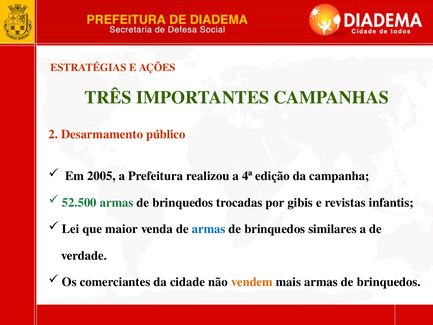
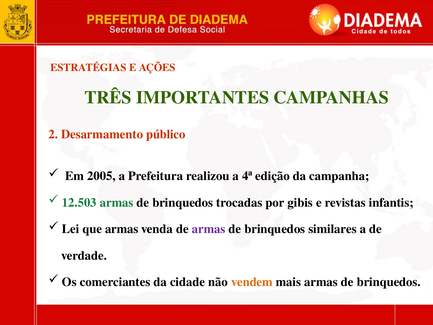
52.500: 52.500 -> 12.503
que maior: maior -> armas
armas at (209, 229) colour: blue -> purple
